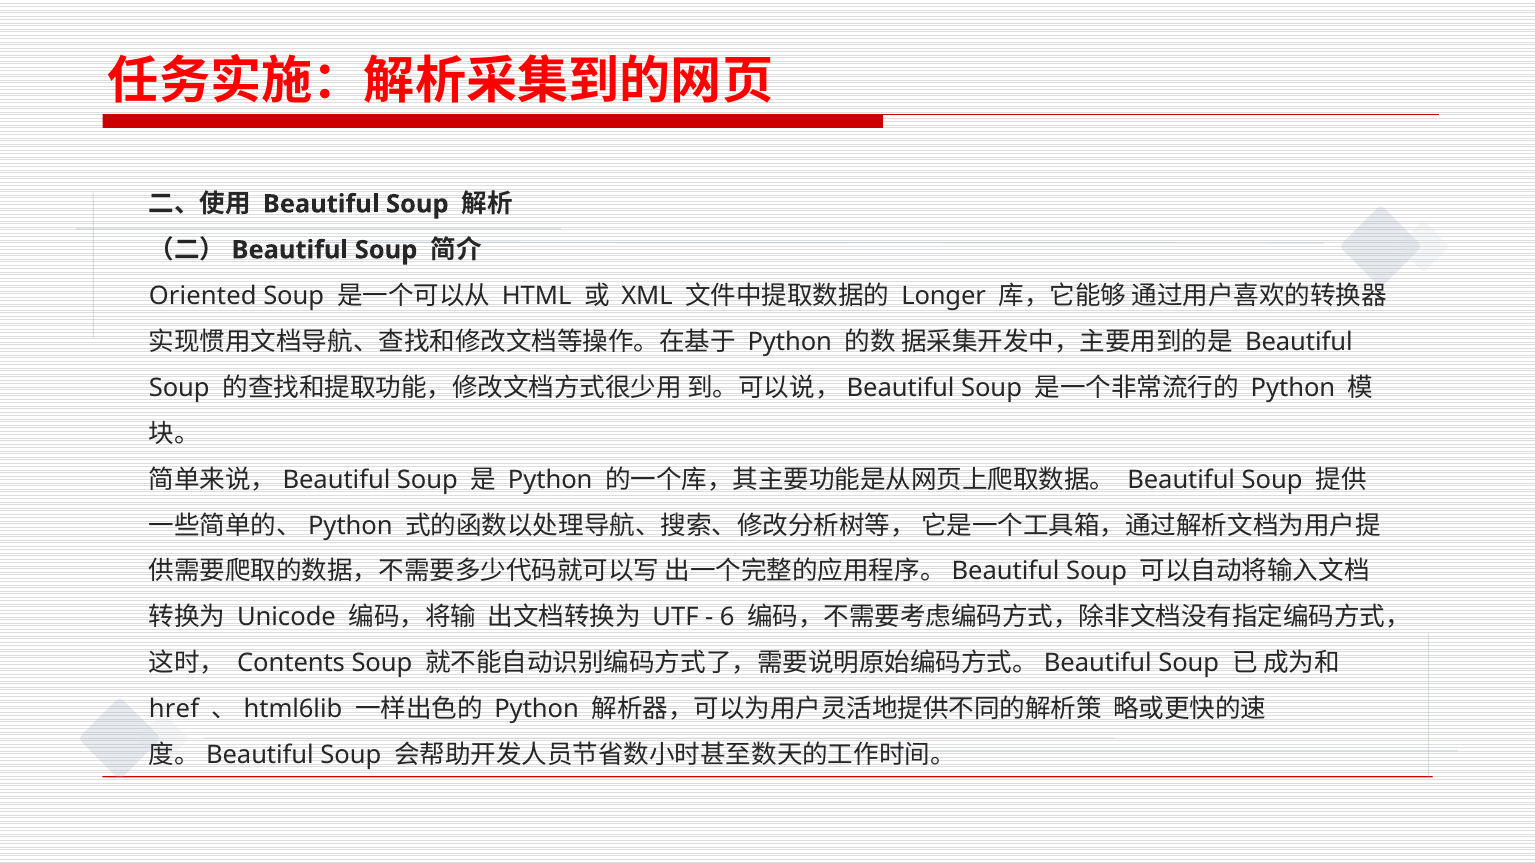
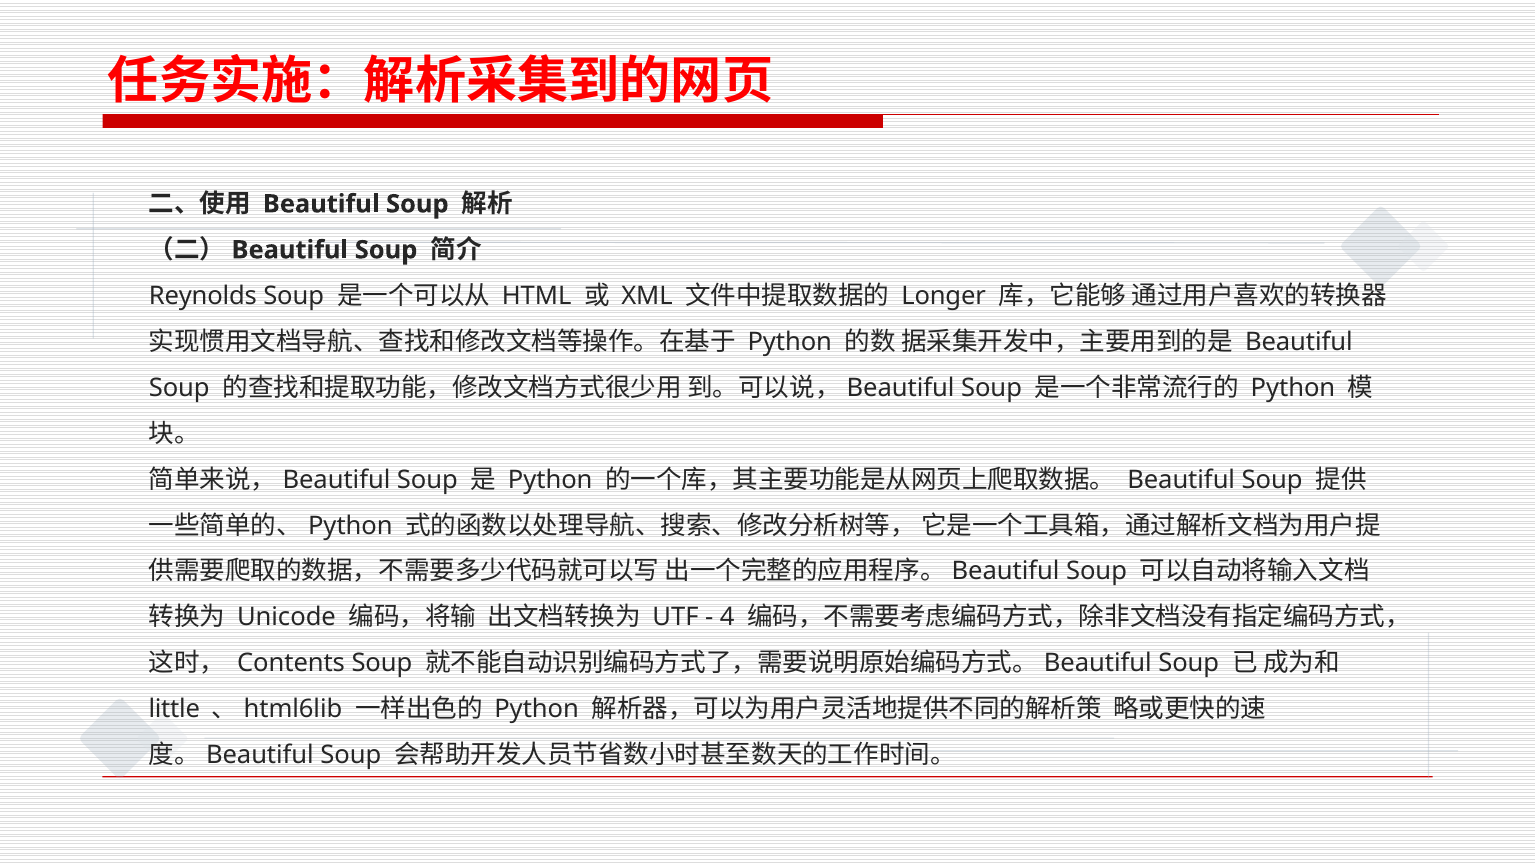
Oriented: Oriented -> Reynolds
6: 6 -> 4
href: href -> little
